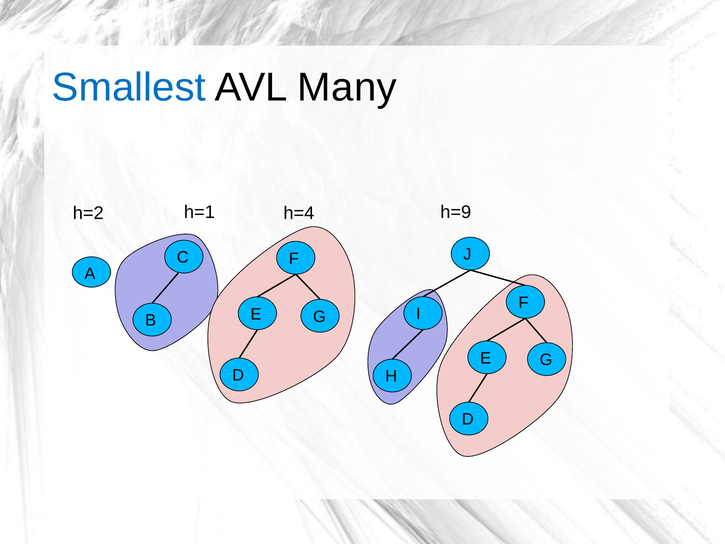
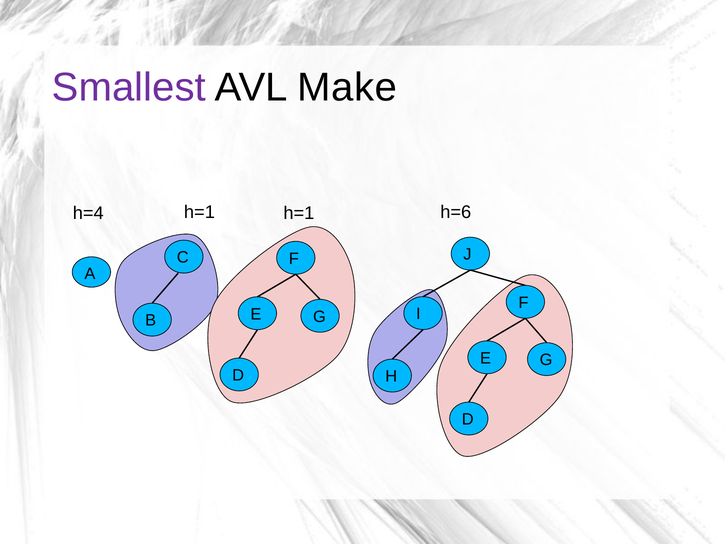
Smallest colour: blue -> purple
Many: Many -> Make
h=9: h=9 -> h=6
h=2: h=2 -> h=4
h=1 h=4: h=4 -> h=1
